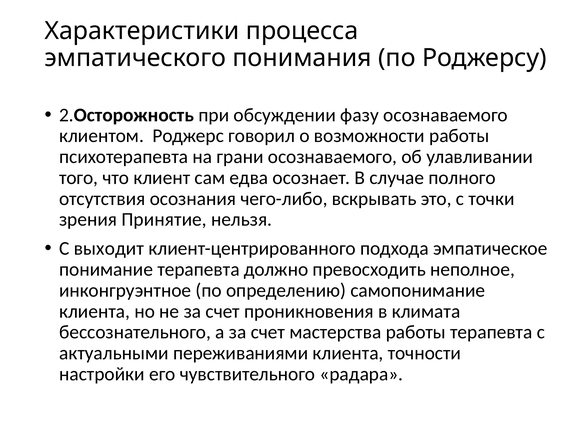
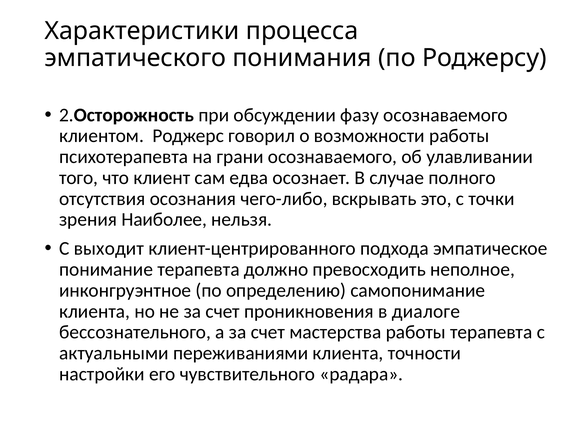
Принятие: Принятие -> Наиболее
климата: климата -> диалоге
